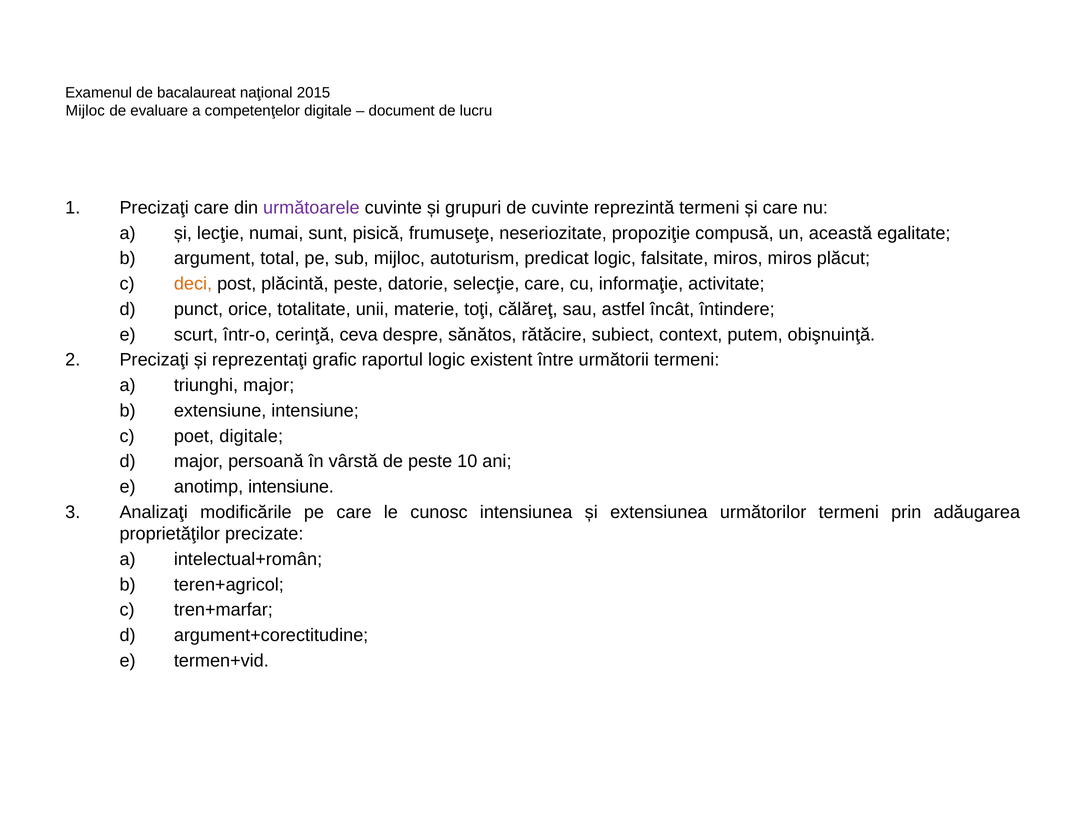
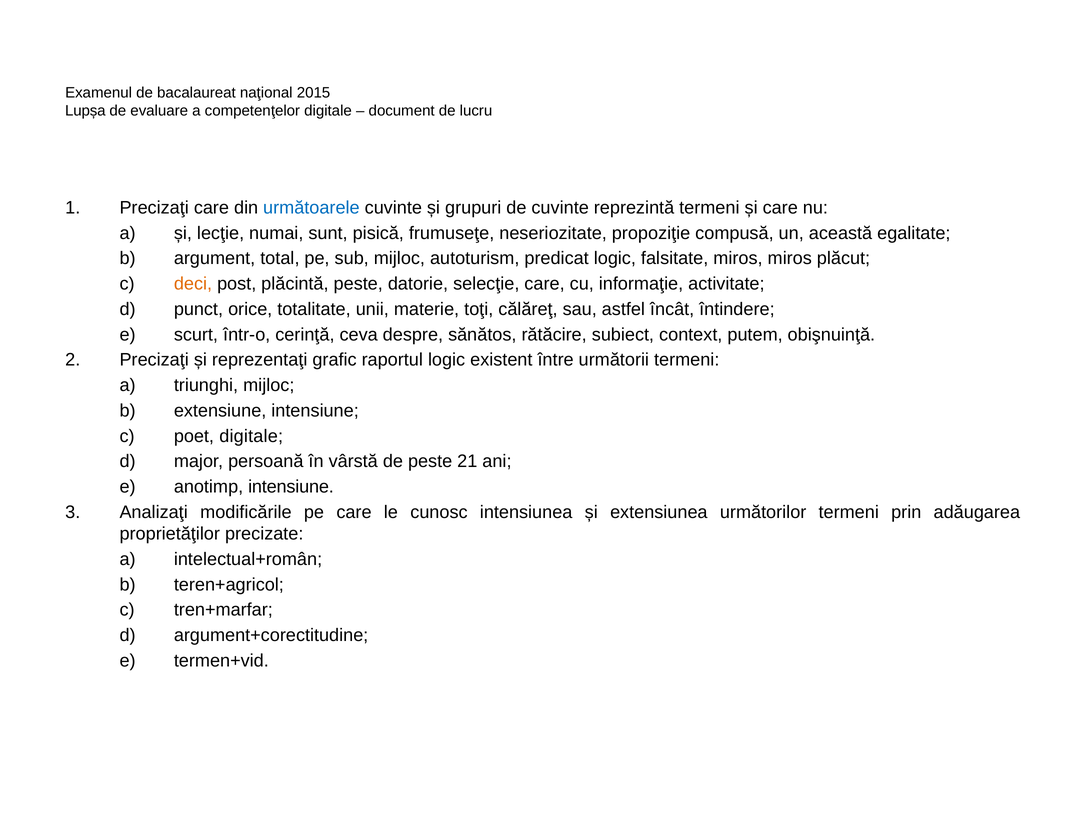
Mijloc at (85, 111): Mijloc -> Lupșa
următoarele colour: purple -> blue
triunghi major: major -> mijloc
10: 10 -> 21
